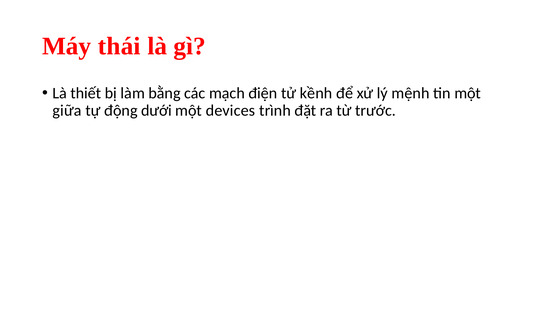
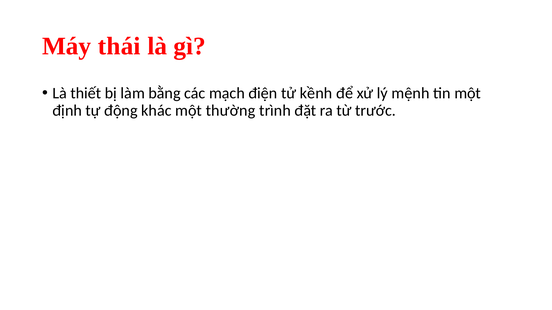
giữa: giữa -> định
dưới: dưới -> khác
devices: devices -> thường
